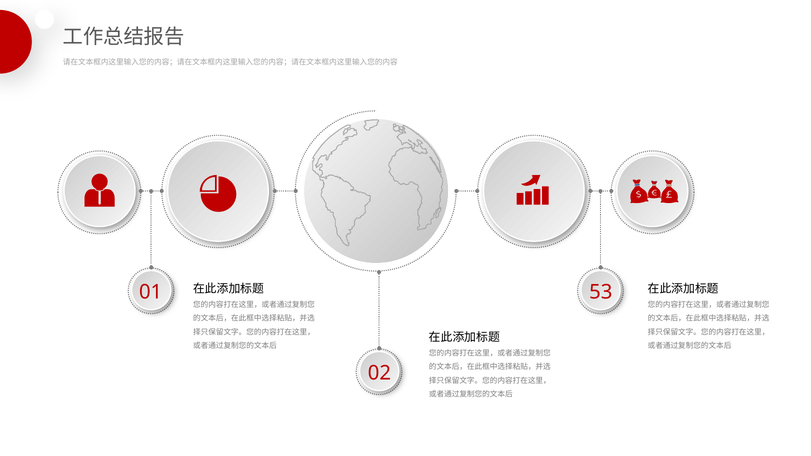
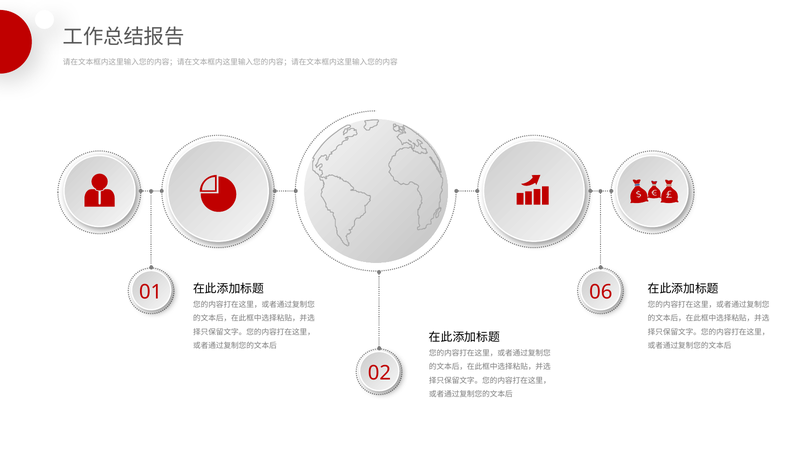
53: 53 -> 06
